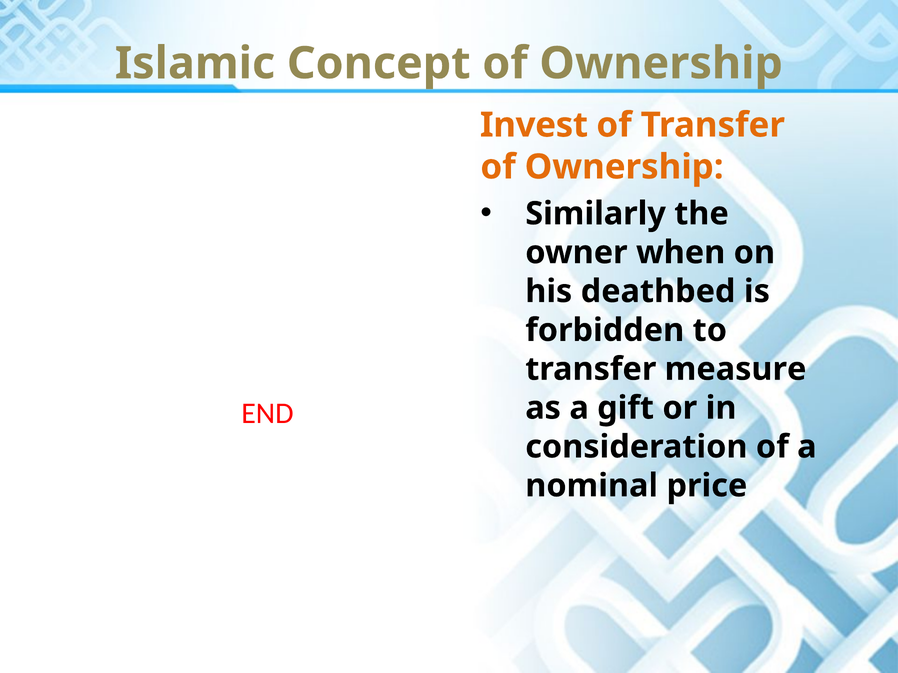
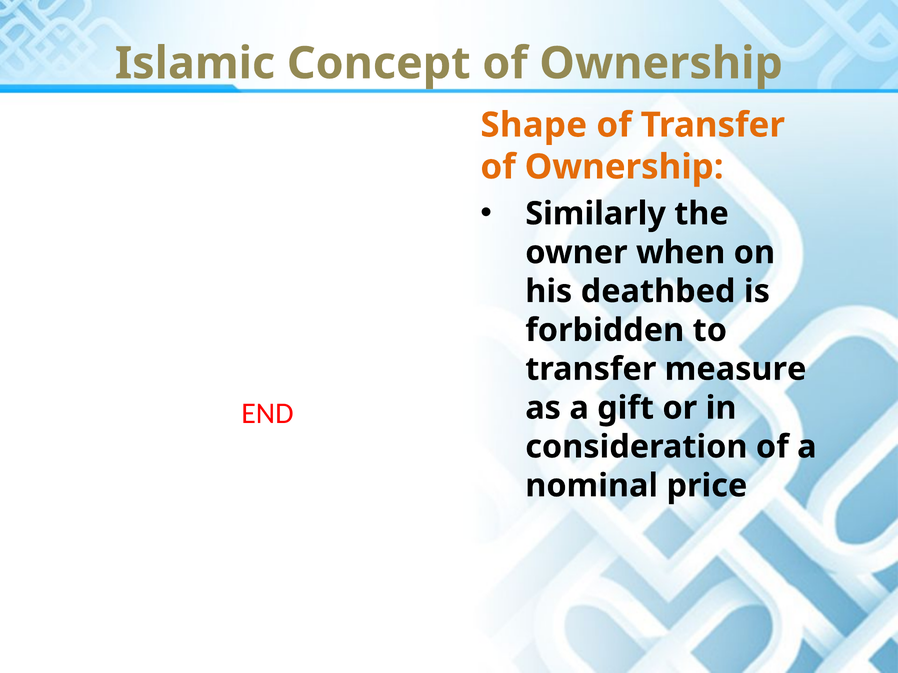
Invest: Invest -> Shape
